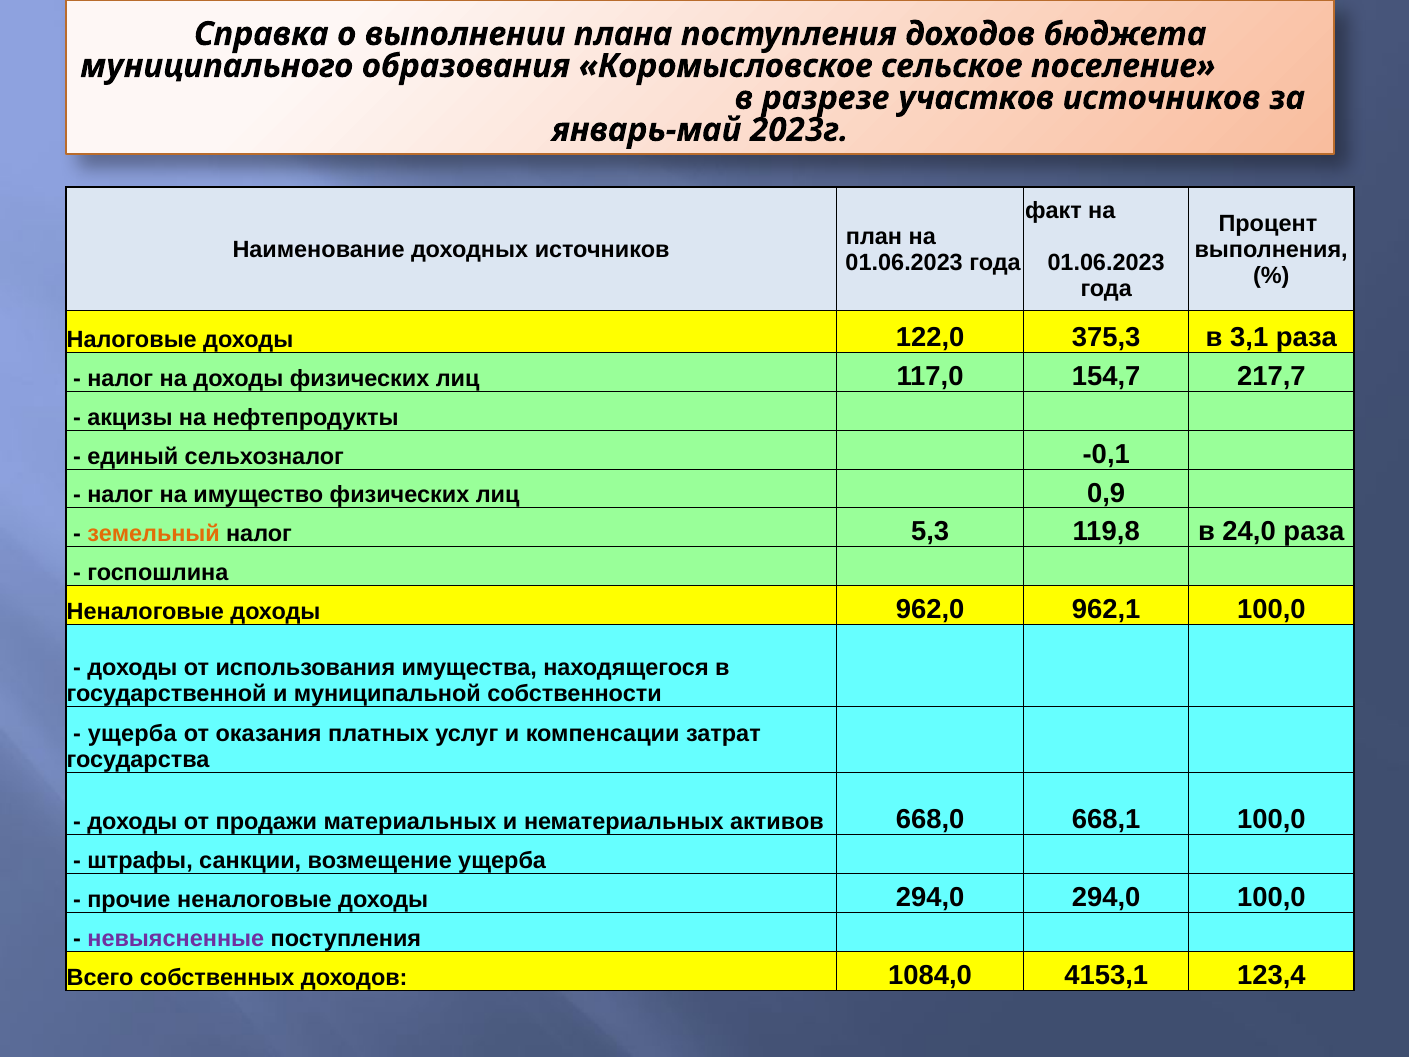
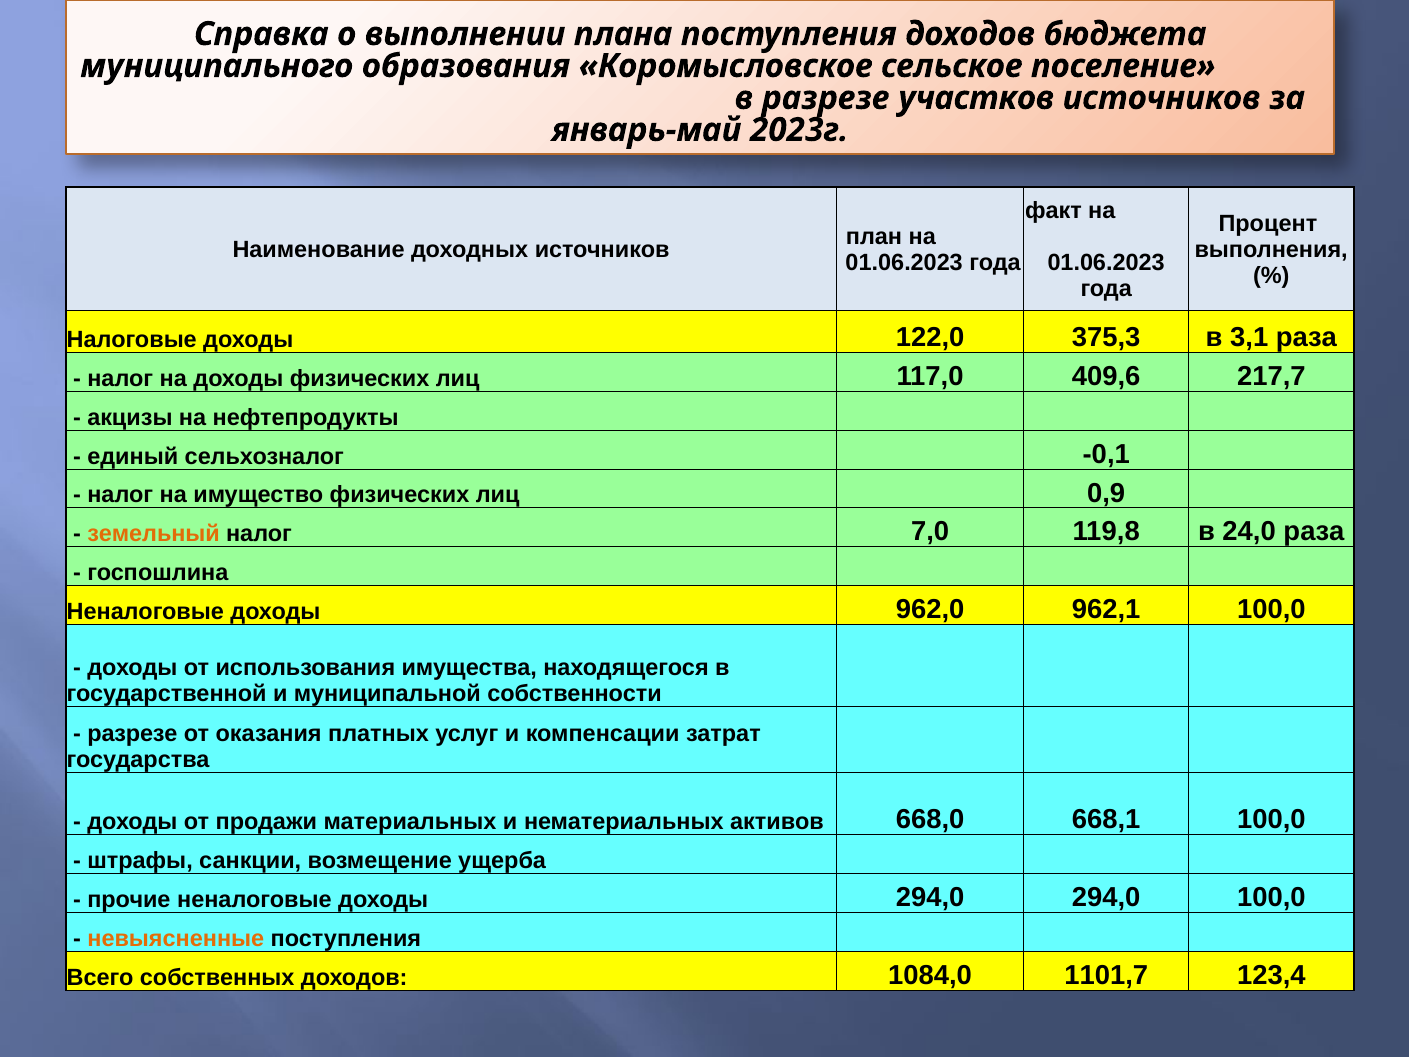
154,7: 154,7 -> 409,6
5,3: 5,3 -> 7,0
ущерба at (132, 733): ущерба -> разрезе
невыясненные colour: purple -> orange
4153,1: 4153,1 -> 1101,7
